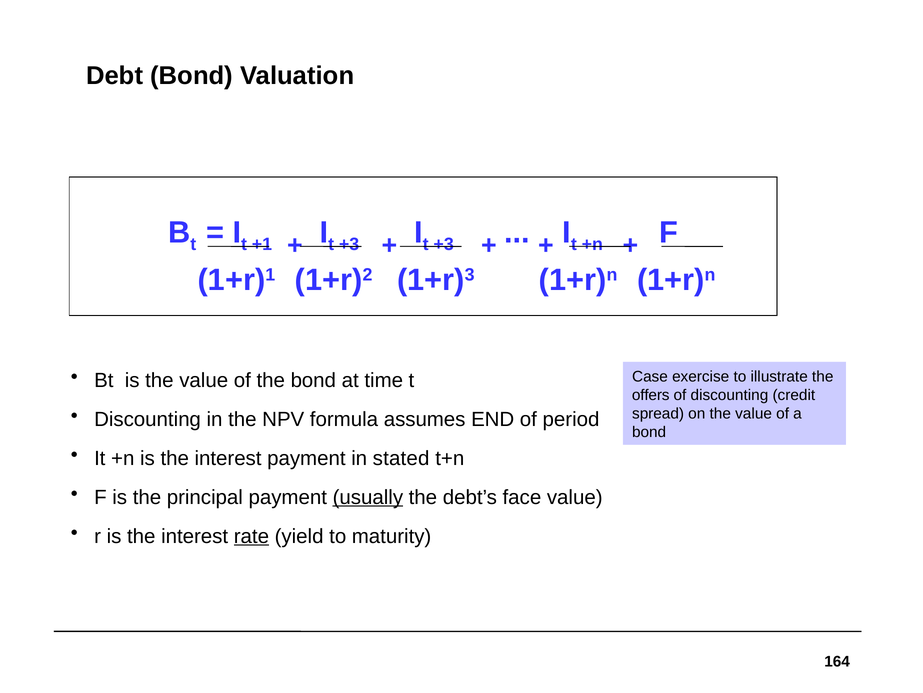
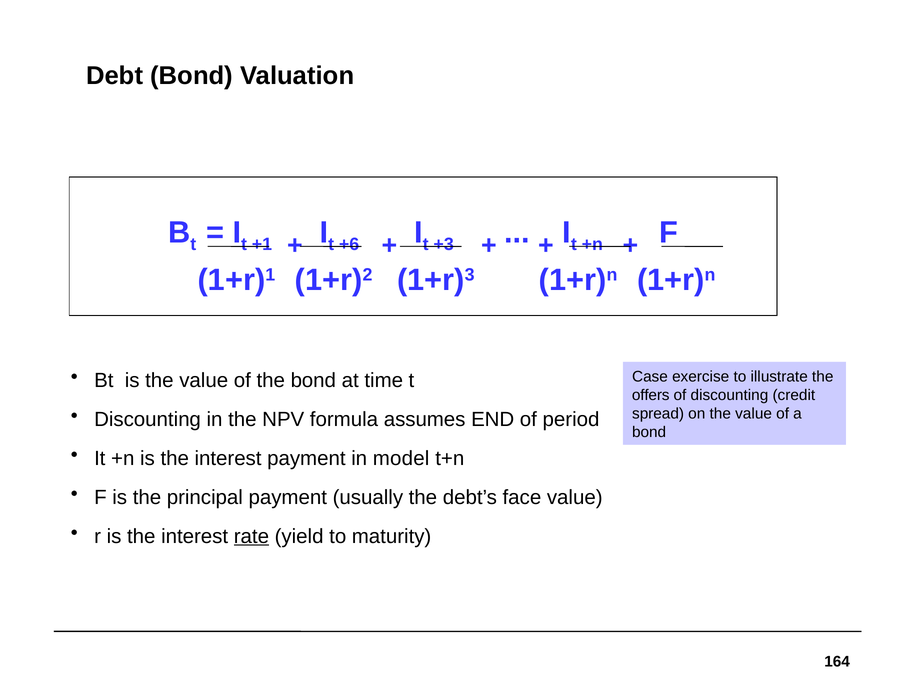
+3 at (349, 244): +3 -> +6
stated: stated -> model
usually underline: present -> none
